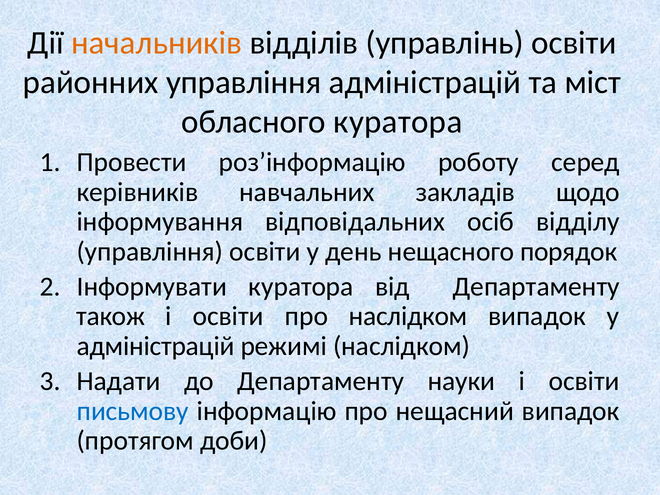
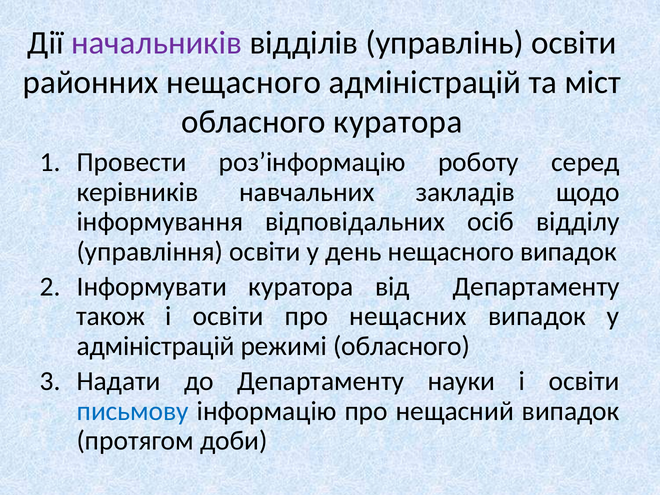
начальників colour: orange -> purple
районних управління: управління -> нещасного
нещасного порядок: порядок -> випадок
про наслідком: наслідком -> нещасних
режимі наслідком: наслідком -> обласного
